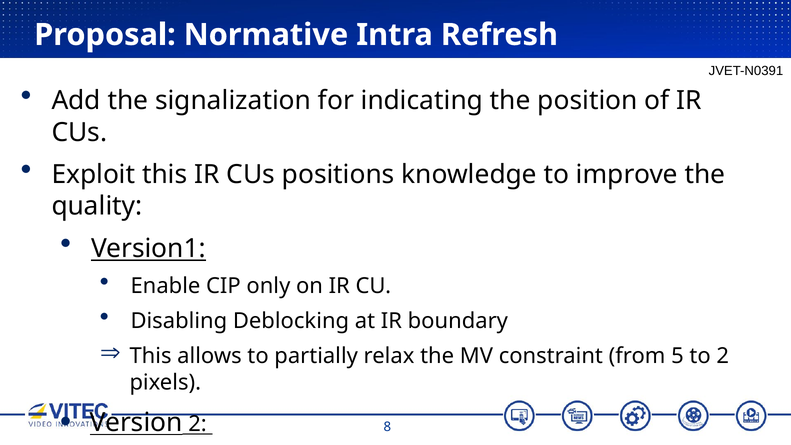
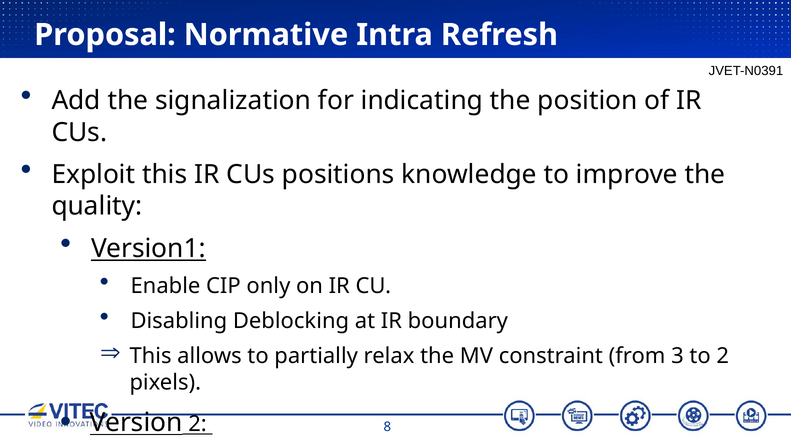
5: 5 -> 3
